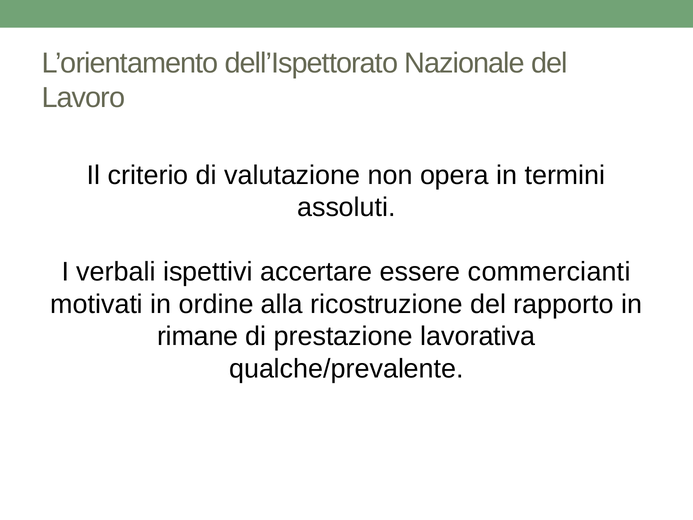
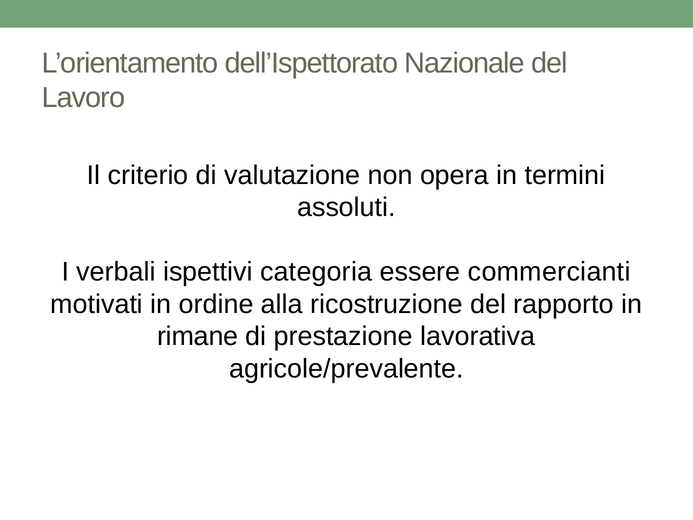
accertare: accertare -> categoria
qualche/prevalente: qualche/prevalente -> agricole/prevalente
